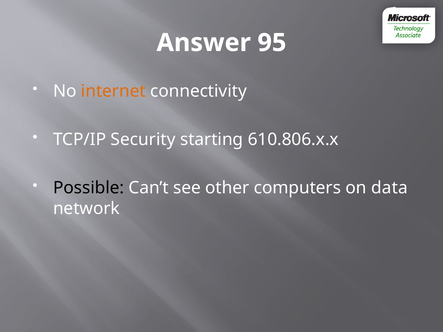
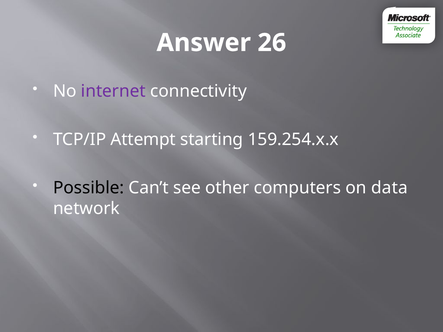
95: 95 -> 26
internet colour: orange -> purple
Security: Security -> Attempt
610.806.x.x: 610.806.x.x -> 159.254.x.x
